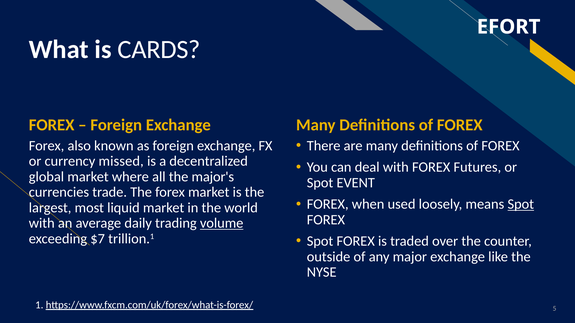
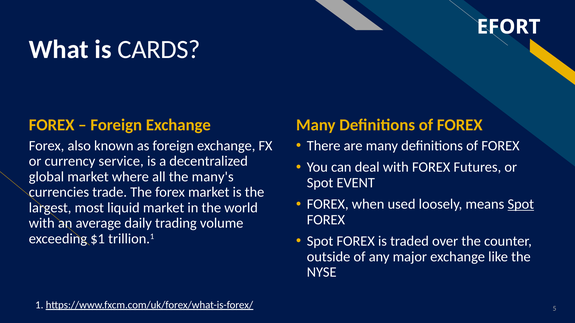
missed: missed -> service
major's: major's -> many's
volume underline: present -> none
$7: $7 -> $1
